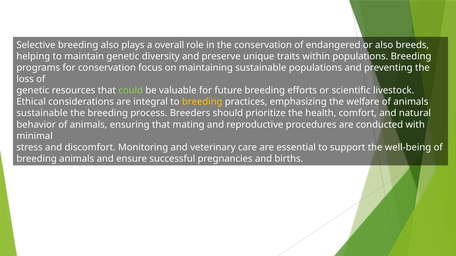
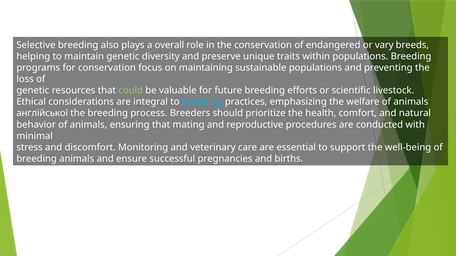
or also: also -> vary
breeding at (202, 102) colour: yellow -> light blue
sustainable at (42, 113): sustainable -> англійської
